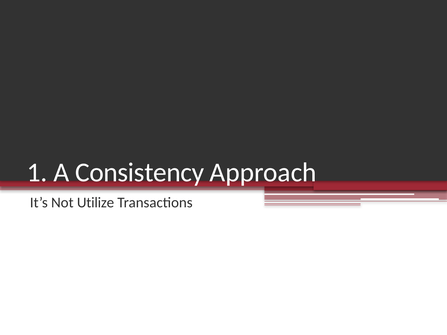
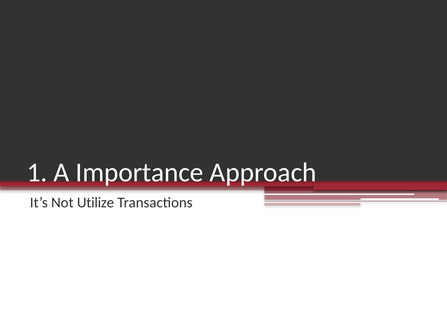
Consistency: Consistency -> Importance
